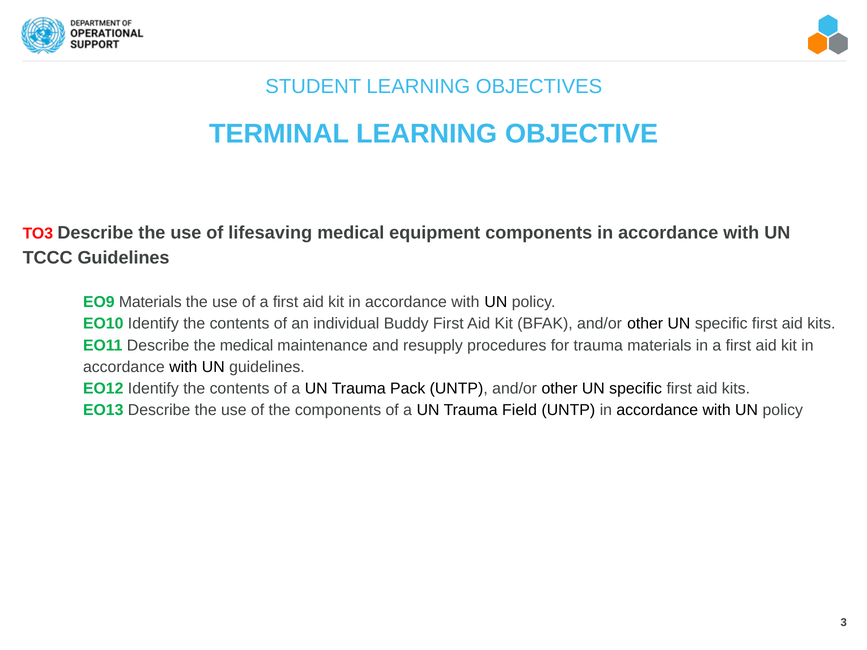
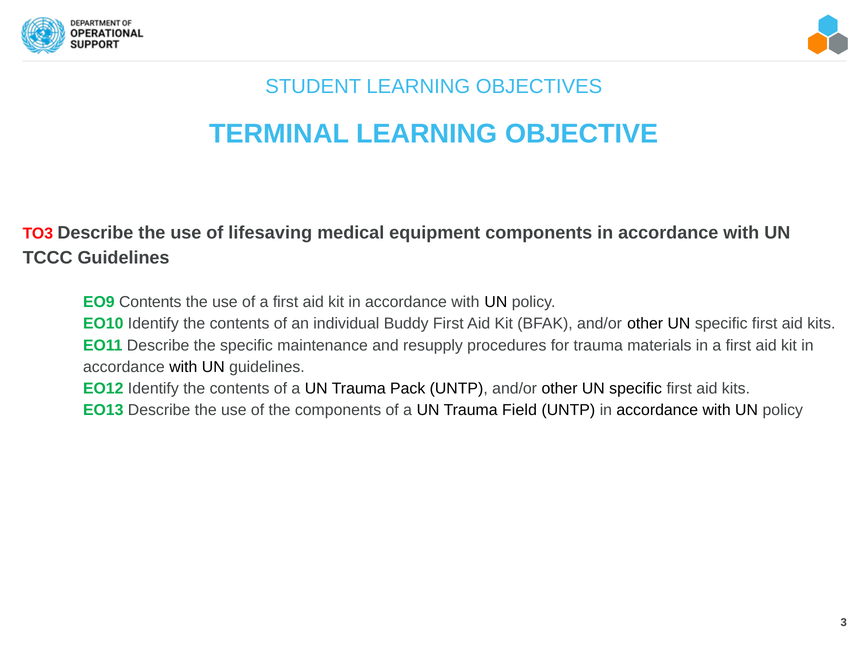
EO9 Materials: Materials -> Contents
the medical: medical -> specific
